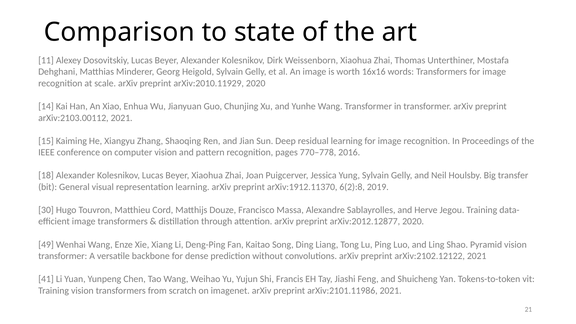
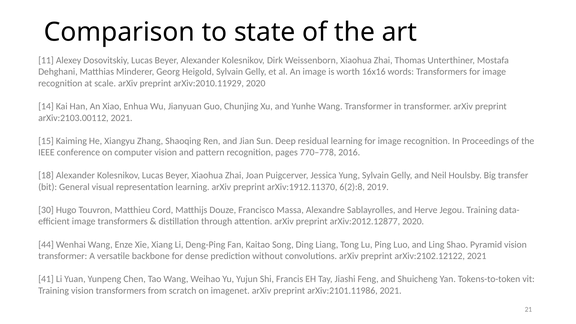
49: 49 -> 44
